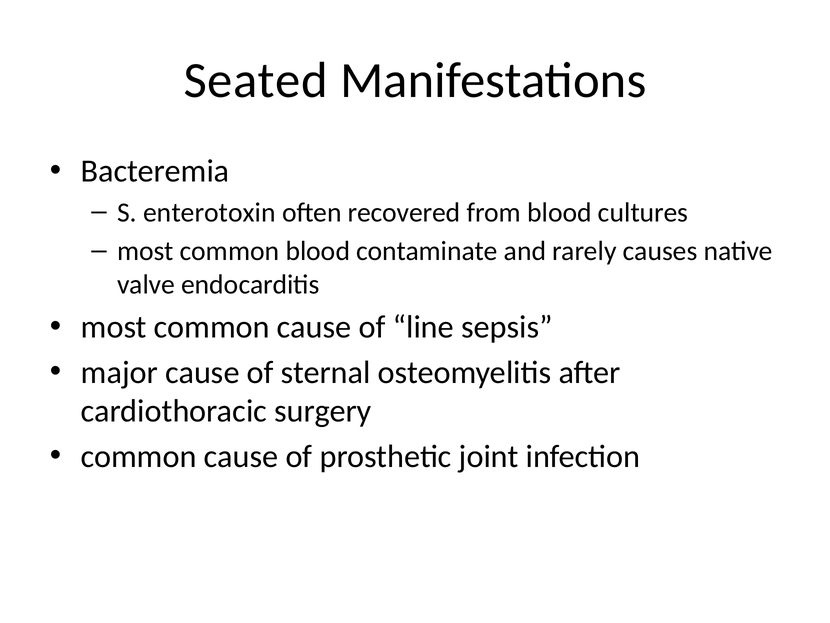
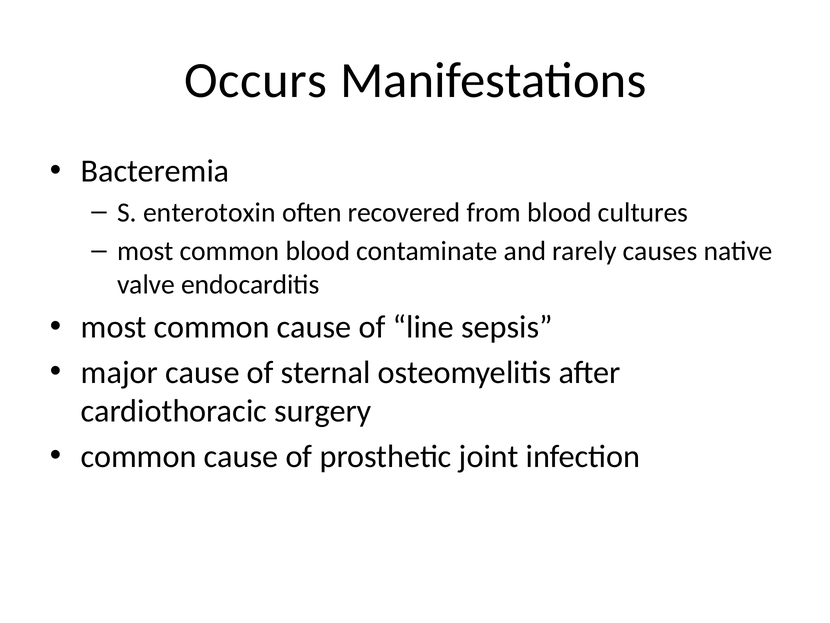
Seated: Seated -> Occurs
